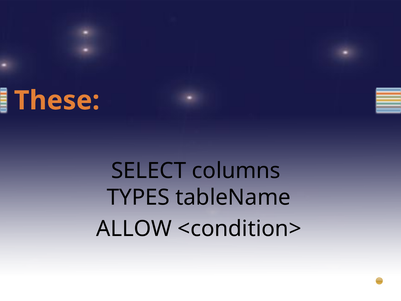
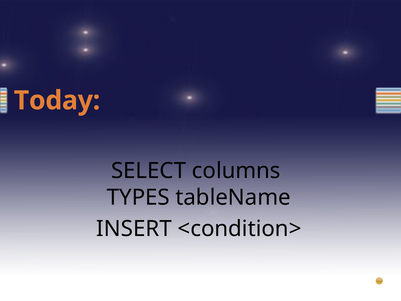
These: These -> Today
ALLOW: ALLOW -> INSERT
